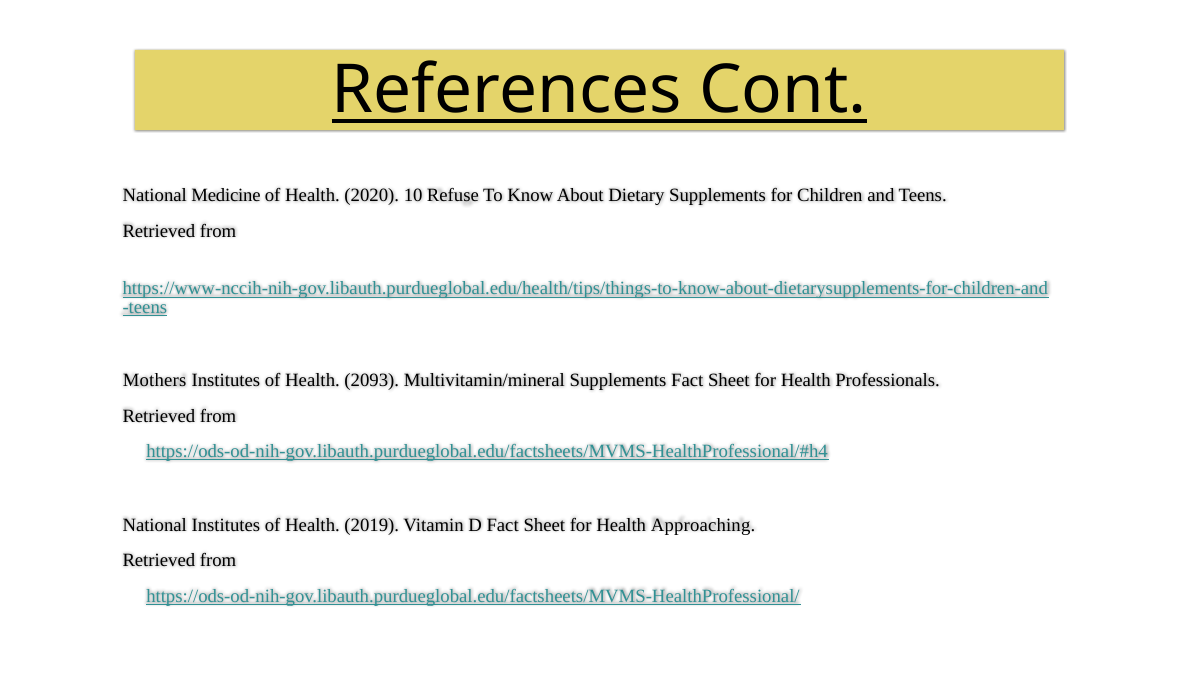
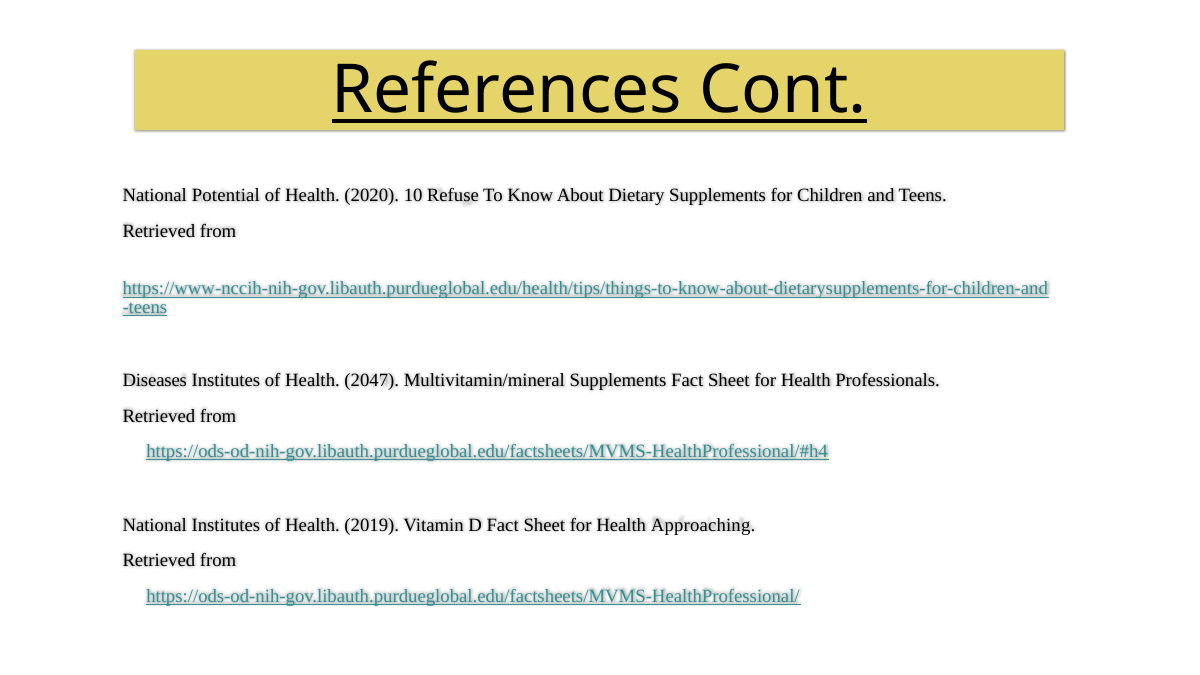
Medicine: Medicine -> Potential
Mothers: Mothers -> Diseases
2093: 2093 -> 2047
